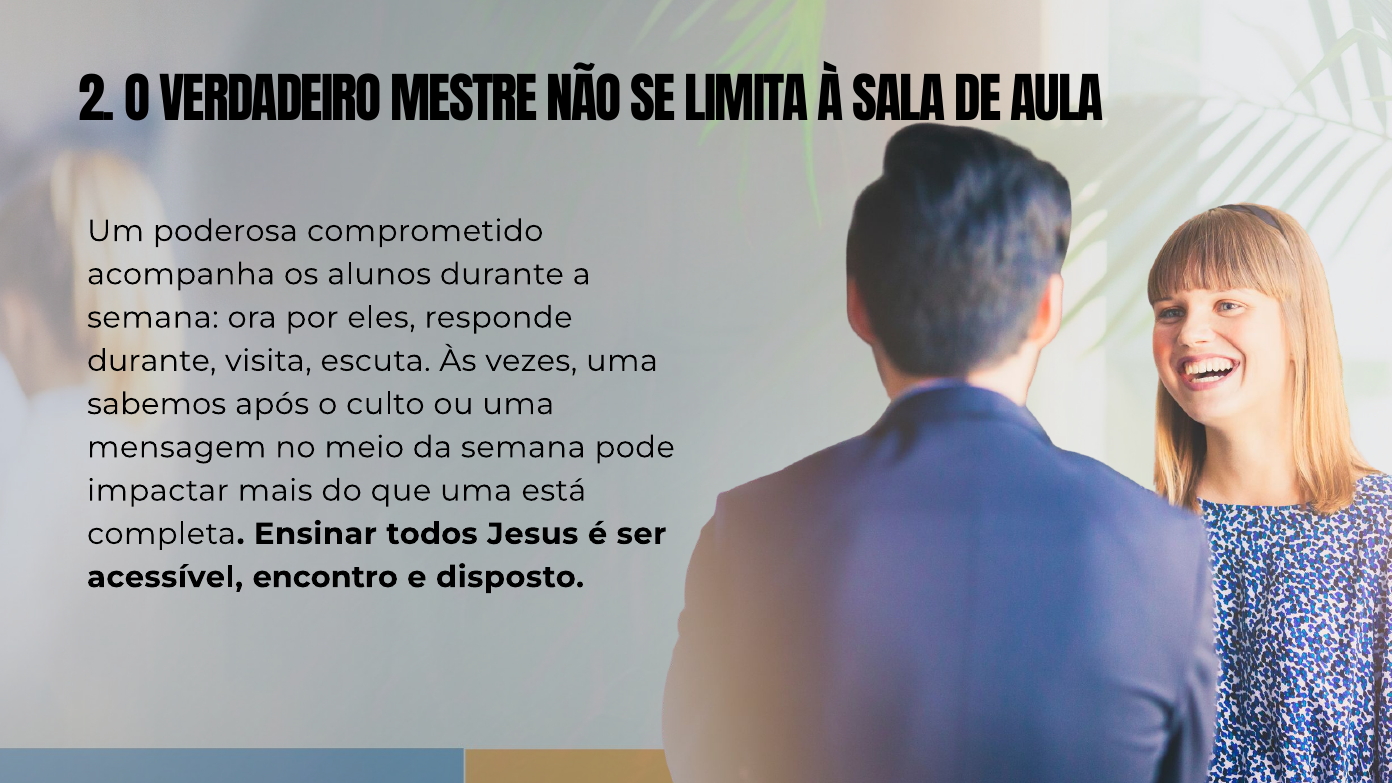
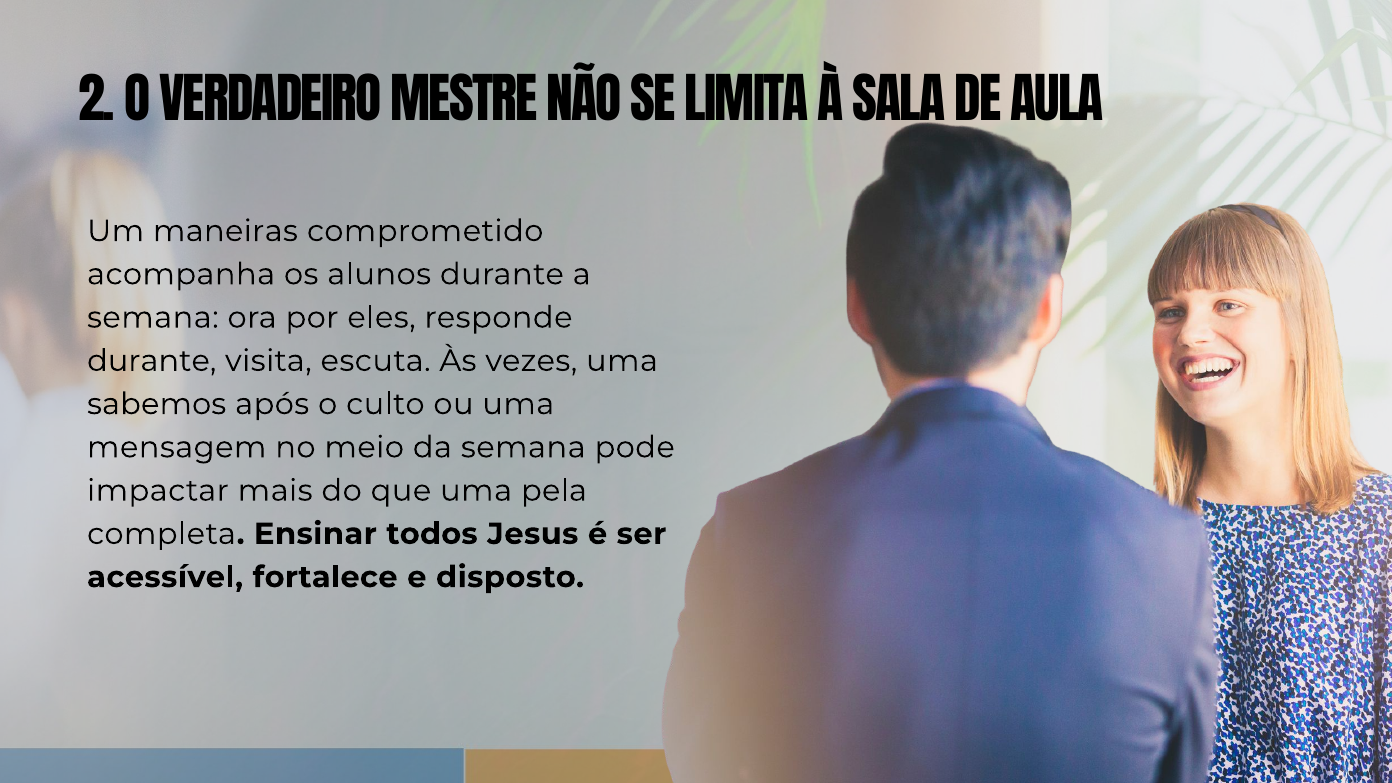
poderosa: poderosa -> maneiras
está: está -> pela
encontro: encontro -> fortalece
